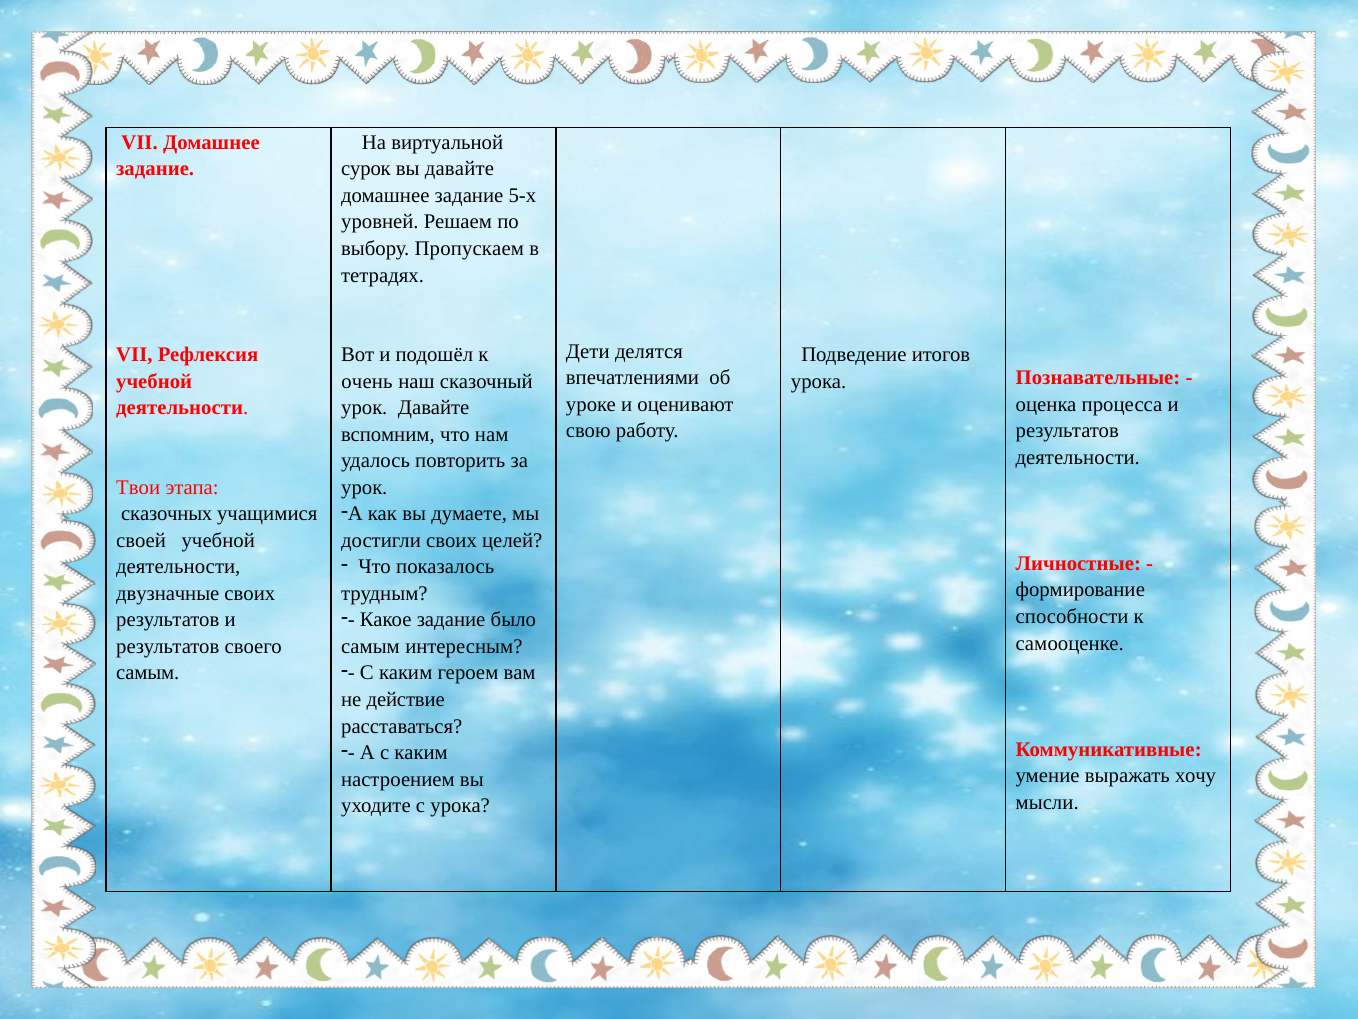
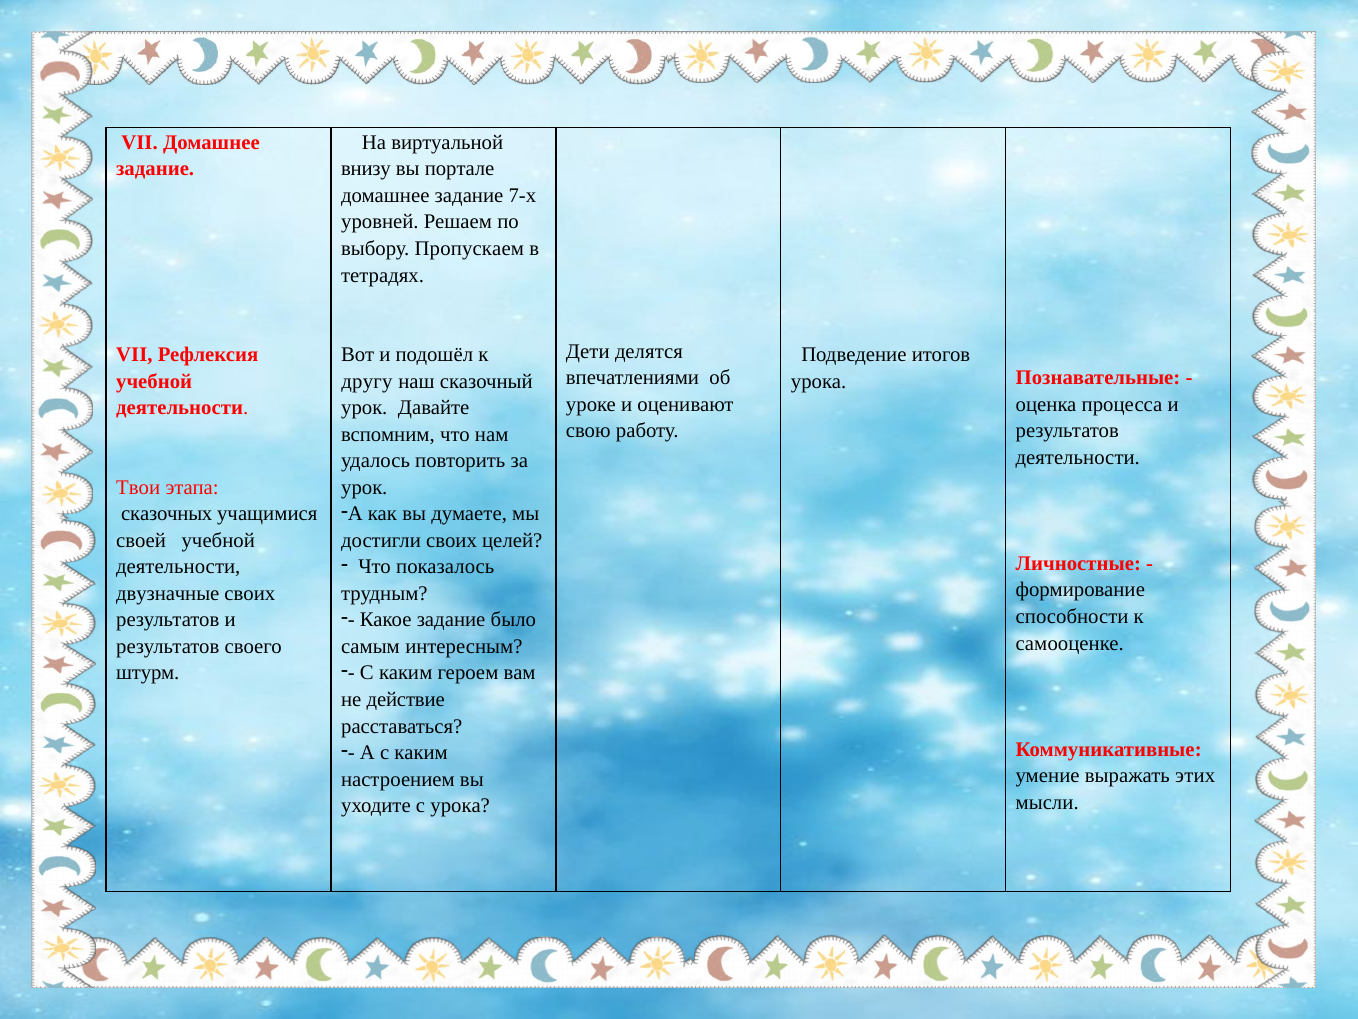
сурок: сурок -> внизу
вы давайте: давайте -> портале
5-х: 5-х -> 7-х
очень: очень -> другу
самым at (148, 673): самым -> штурм
хочу: хочу -> этих
